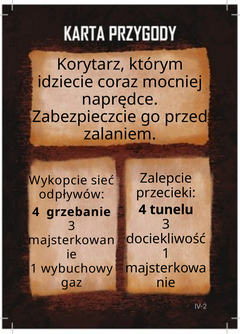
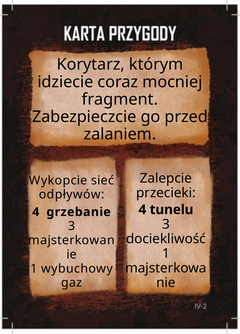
naprędce: naprędce -> fragment
